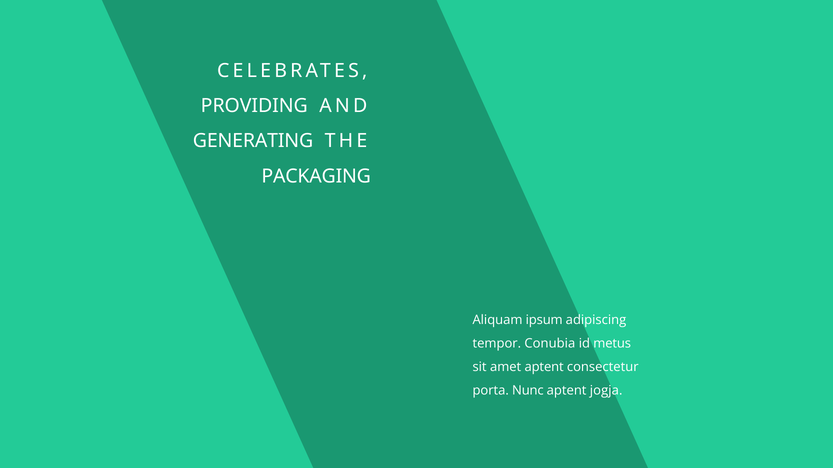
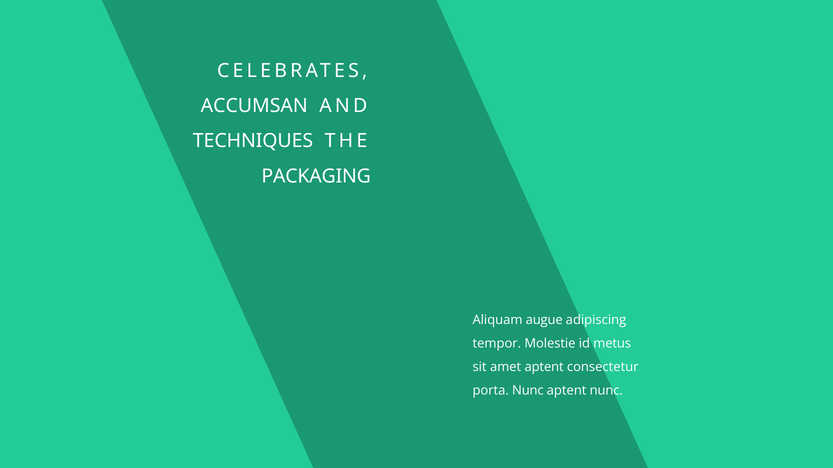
PROVIDING: PROVIDING -> ACCUMSAN
GENERATING: GENERATING -> TECHNIQUES
ipsum: ipsum -> augue
Conubia: Conubia -> Molestie
aptent jogja: jogja -> nunc
